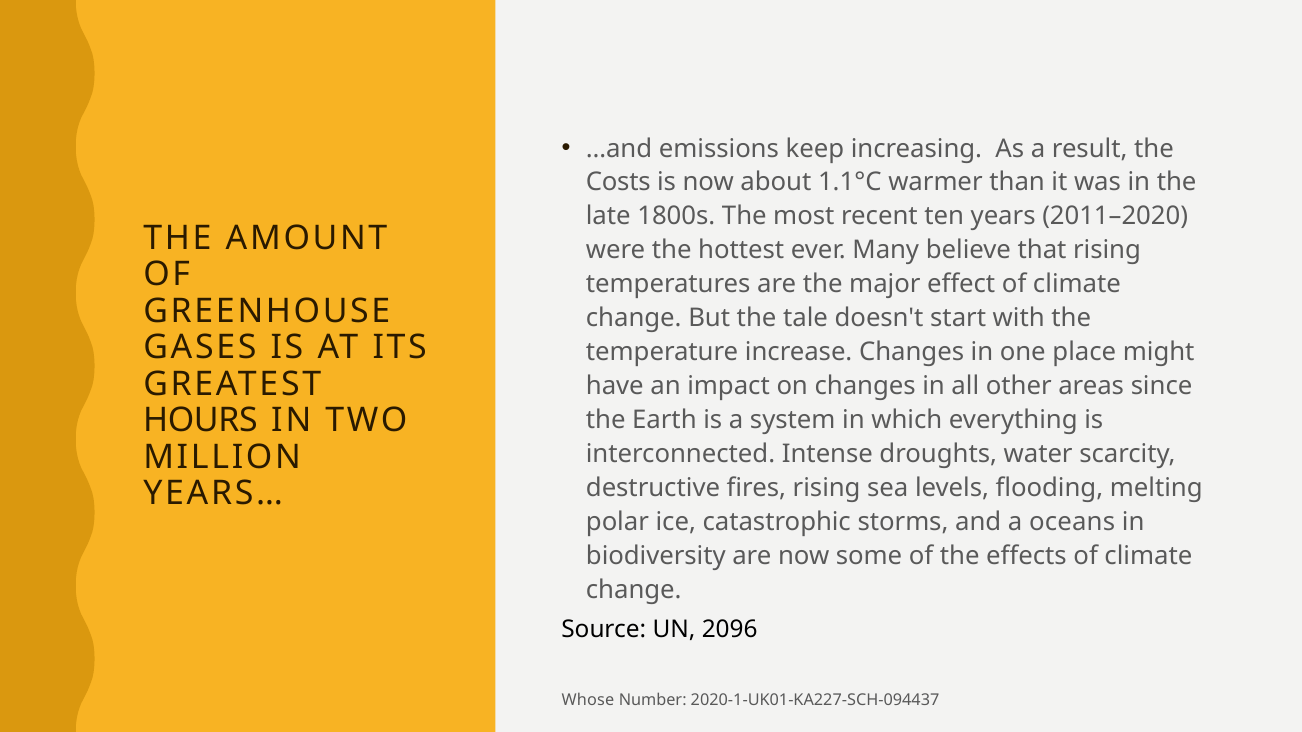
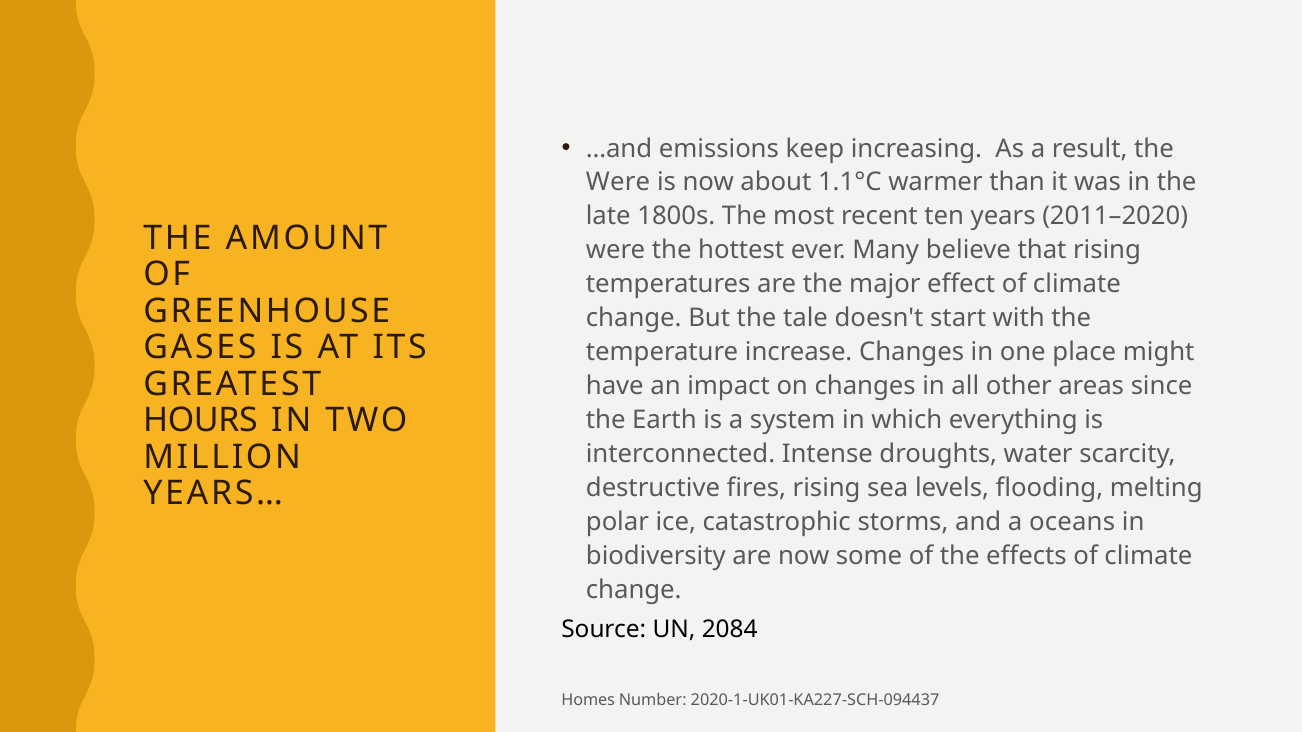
Costs at (618, 183): Costs -> Were
2096: 2096 -> 2084
Whose: Whose -> Homes
